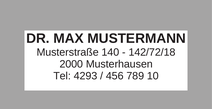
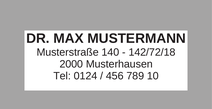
4293: 4293 -> 0124
